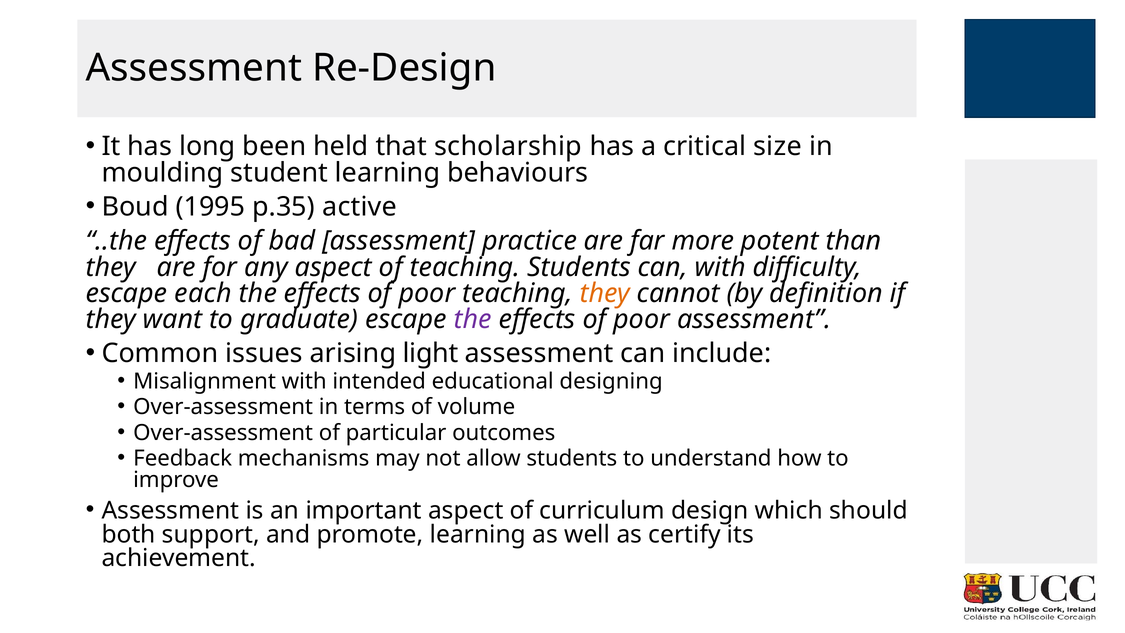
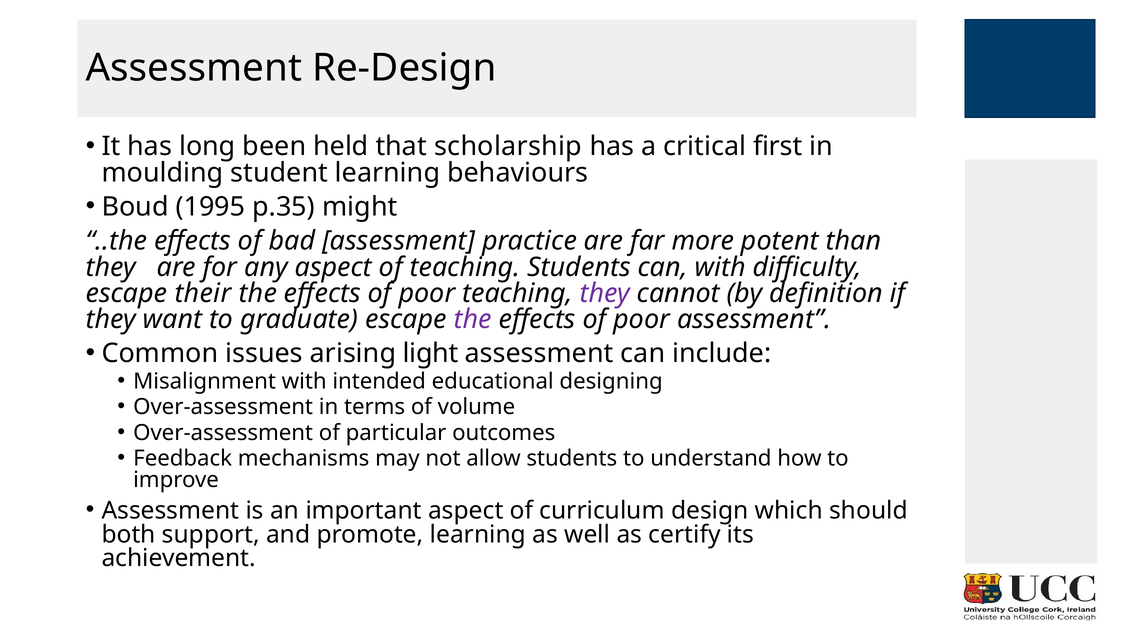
size: size -> first
active: active -> might
each: each -> their
they at (605, 293) colour: orange -> purple
